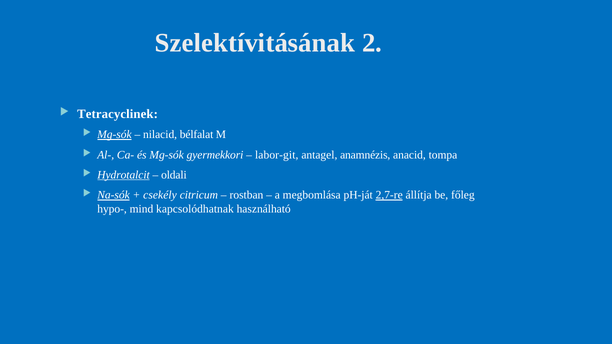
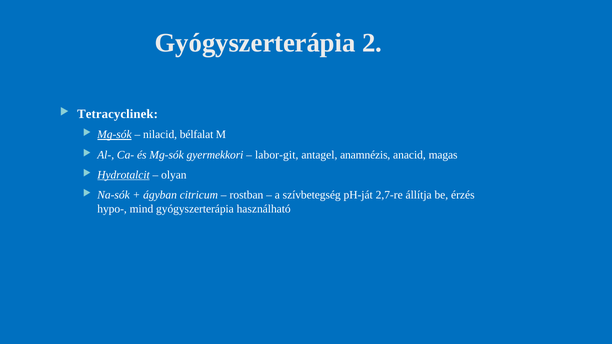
Szelektívitásának at (255, 43): Szelektívitásának -> Gyógyszerterápia
tompa: tompa -> magas
oldali: oldali -> olyan
Na-sók underline: present -> none
csekély: csekély -> ágyban
megbomlása: megbomlása -> szívbetegség
2,7-re underline: present -> none
főleg: főleg -> érzés
mind kapcsolódhatnak: kapcsolódhatnak -> gyógyszerterápia
